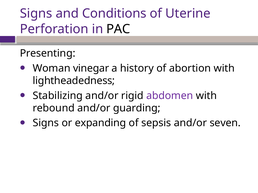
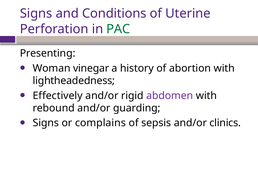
PAC colour: black -> green
Stabilizing: Stabilizing -> Effectively
expanding: expanding -> complains
seven: seven -> clinics
